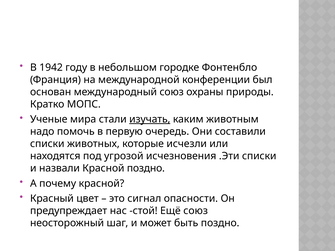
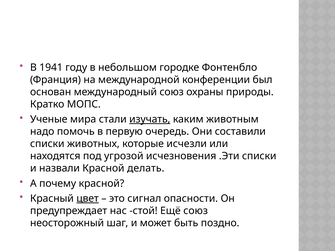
1942: 1942 -> 1941
Красной поздно: поздно -> делать
цвет underline: none -> present
